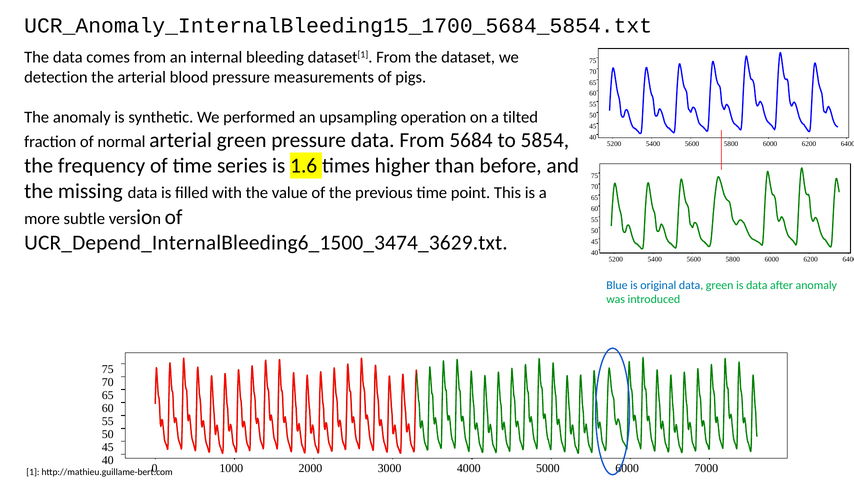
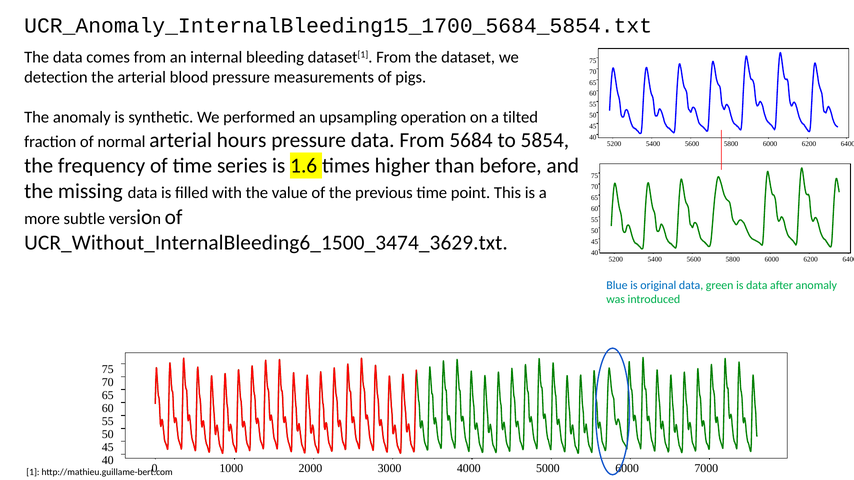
arterial green: green -> hours
UCR_Depend_InternalBleeding6_1500_3474_3629.txt: UCR_Depend_InternalBleeding6_1500_3474_3629.txt -> UCR_Without_InternalBleeding6_1500_3474_3629.txt
